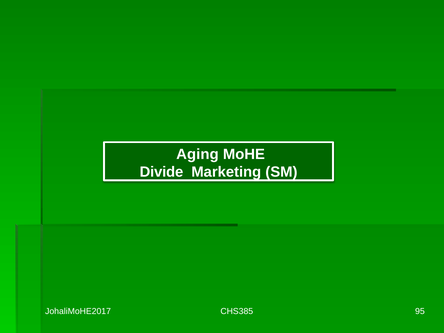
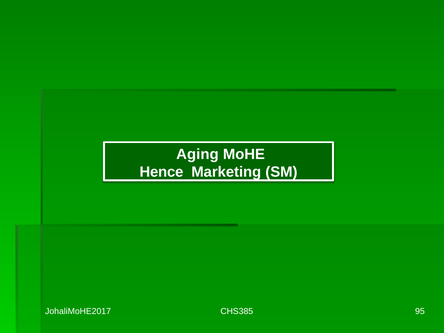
Divide: Divide -> Hence
